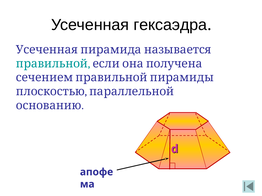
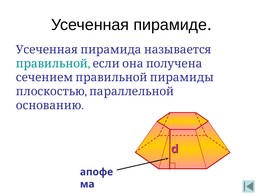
гексаэдра: гексаэдра -> пирамиде
